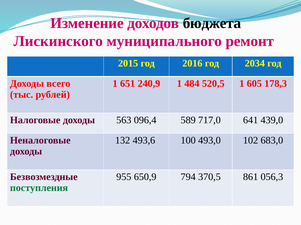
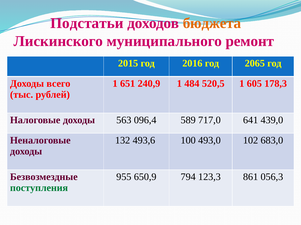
Изменение: Изменение -> Подстатьи
бюджета colour: black -> orange
2034: 2034 -> 2065
370,5: 370,5 -> 123,3
